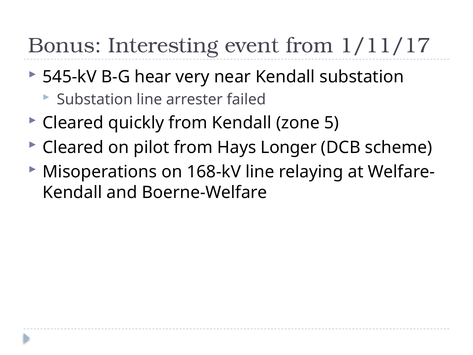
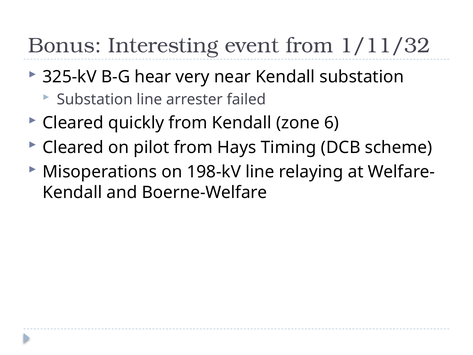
1/11/17: 1/11/17 -> 1/11/32
545-kV: 545-kV -> 325-kV
5: 5 -> 6
Longer: Longer -> Timing
168-kV: 168-kV -> 198-kV
